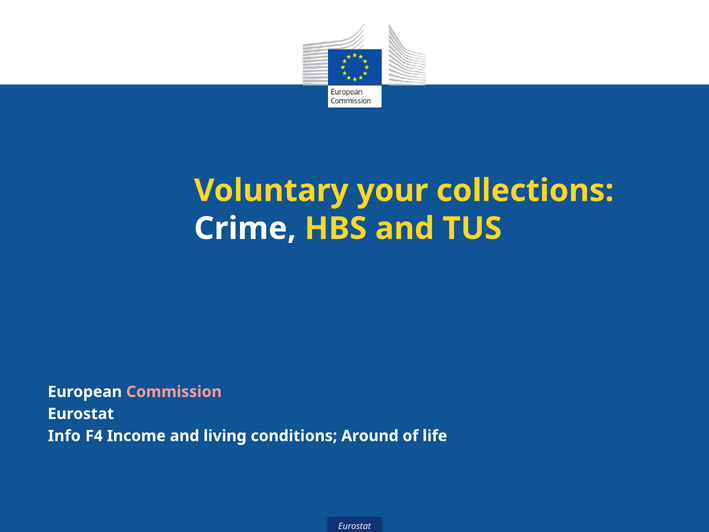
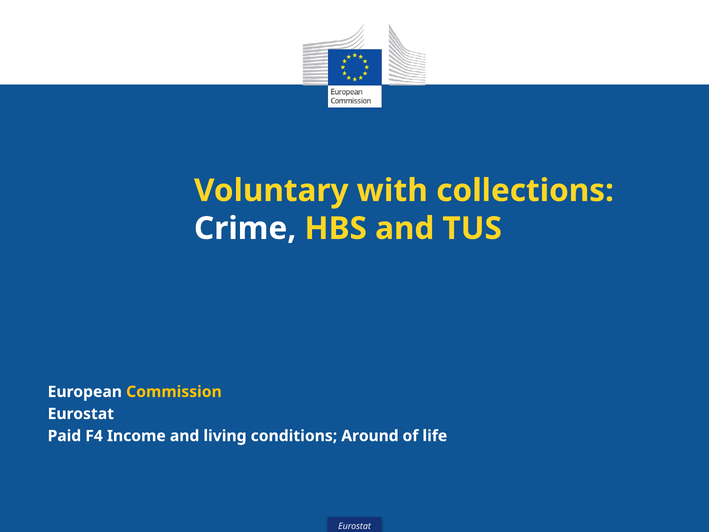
your: your -> with
Commission colour: pink -> yellow
Info: Info -> Paid
